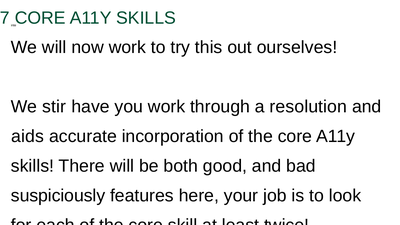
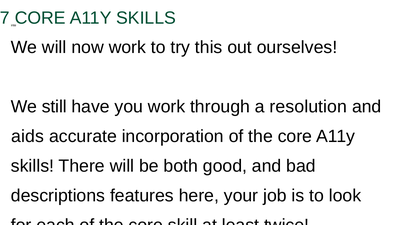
stir: stir -> still
suspiciously: suspiciously -> descriptions
